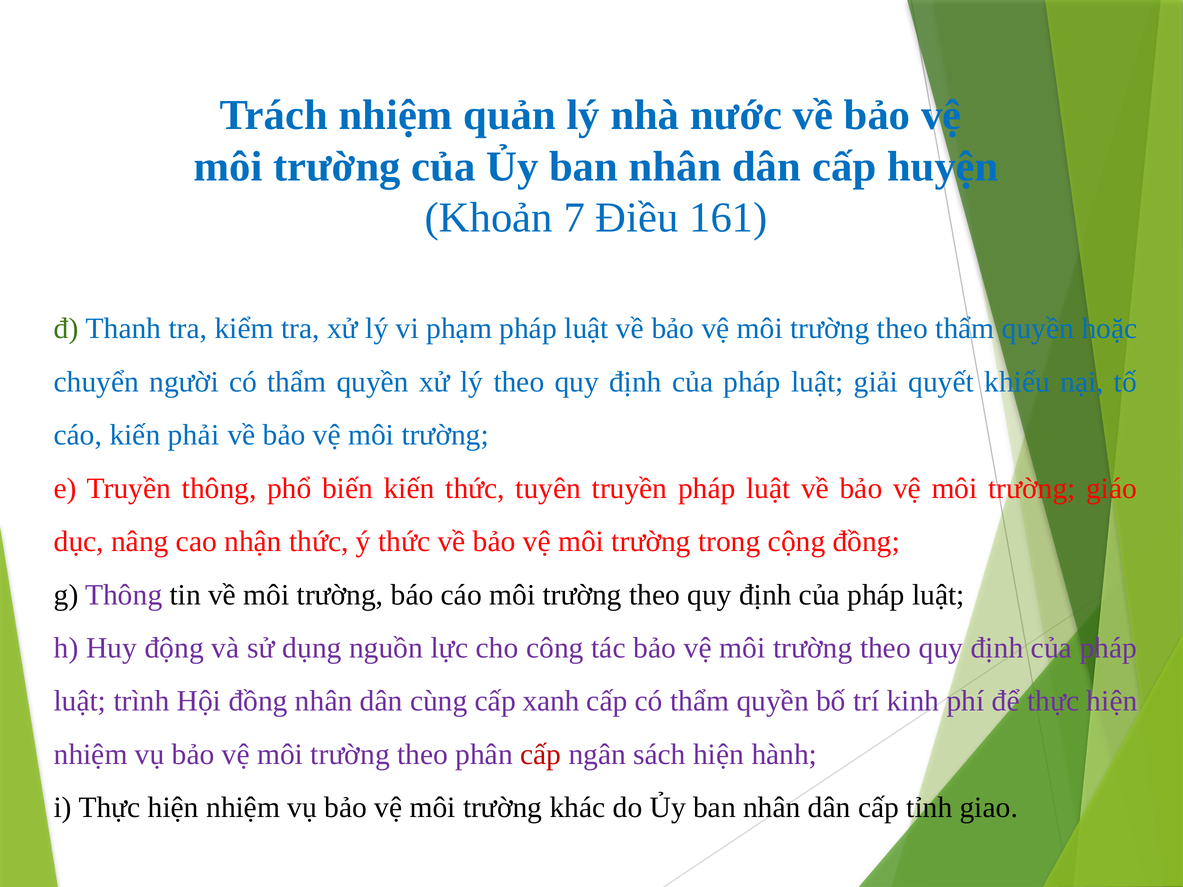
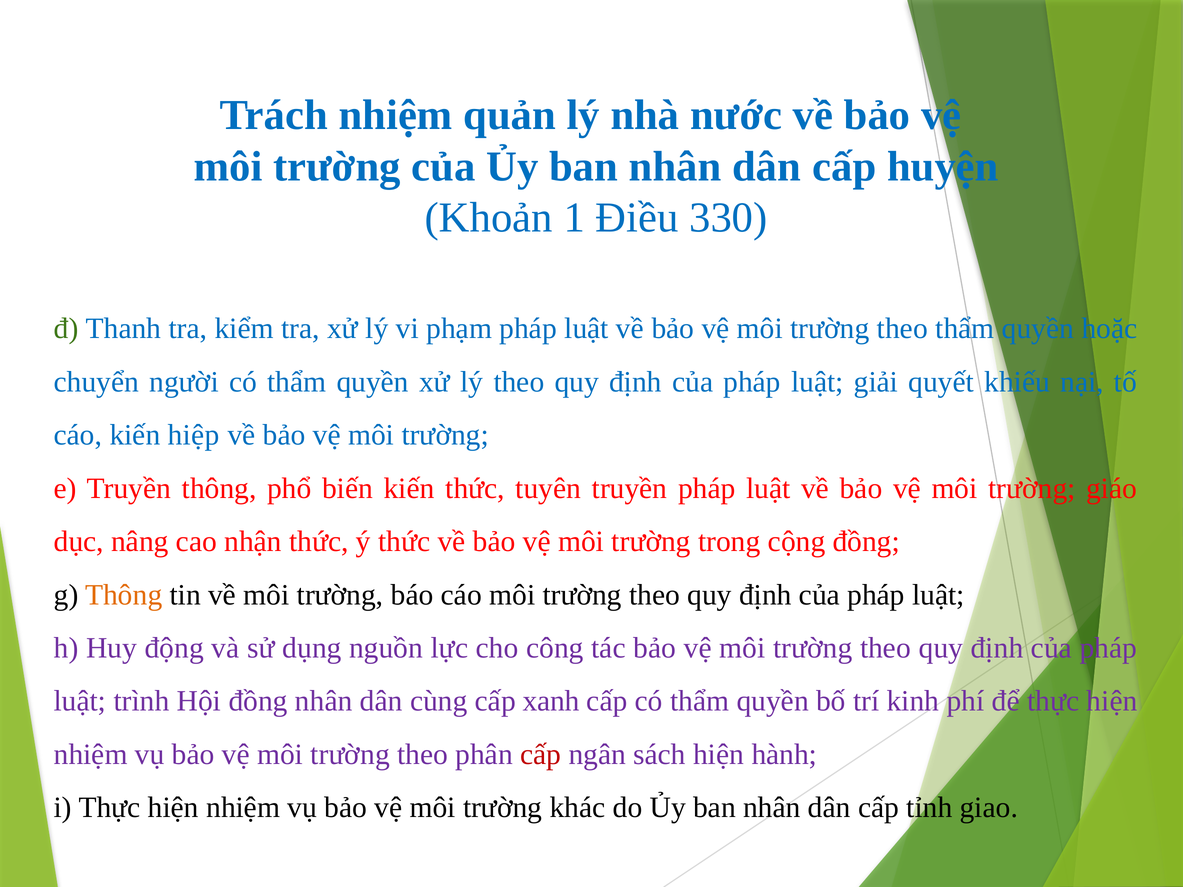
7: 7 -> 1
161: 161 -> 330
phải: phải -> hiệp
Thông at (124, 595) colour: purple -> orange
